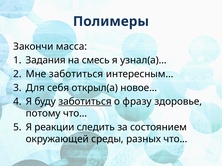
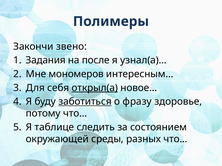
масса: масса -> звено
смесь: смесь -> после
Мне заботиться: заботиться -> мономеров
открыл(а underline: none -> present
реакции: реакции -> таблице
